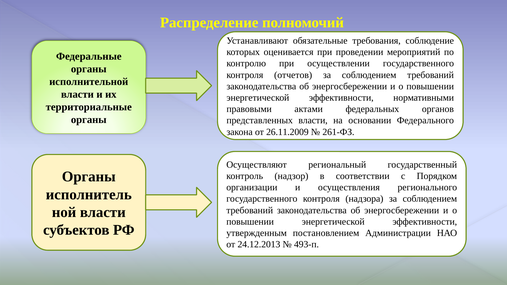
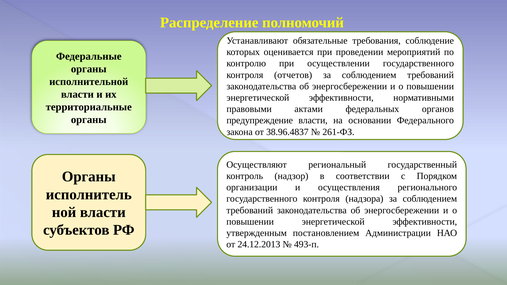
представленных: представленных -> предупреждение
26.11.2009: 26.11.2009 -> 38.96.4837
